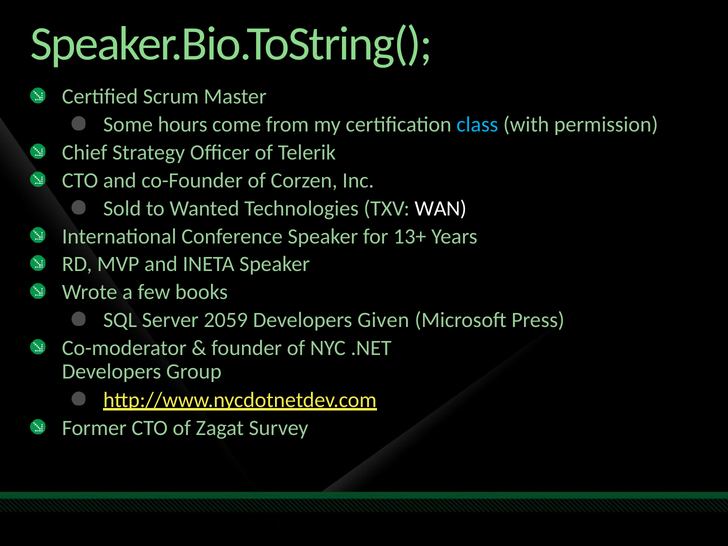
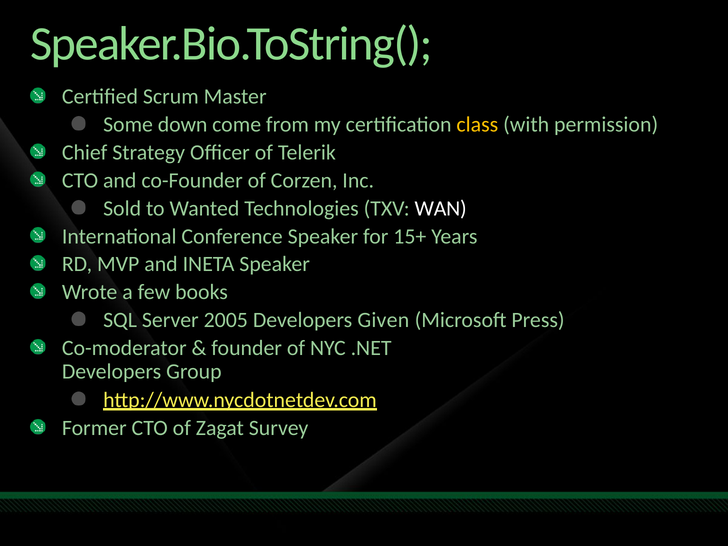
hours: hours -> down
class colour: light blue -> yellow
13+: 13+ -> 15+
2059: 2059 -> 2005
